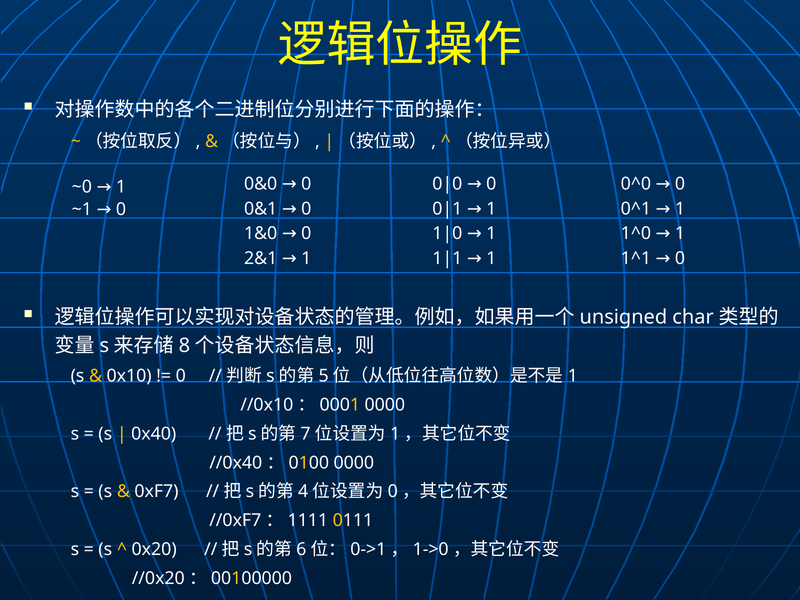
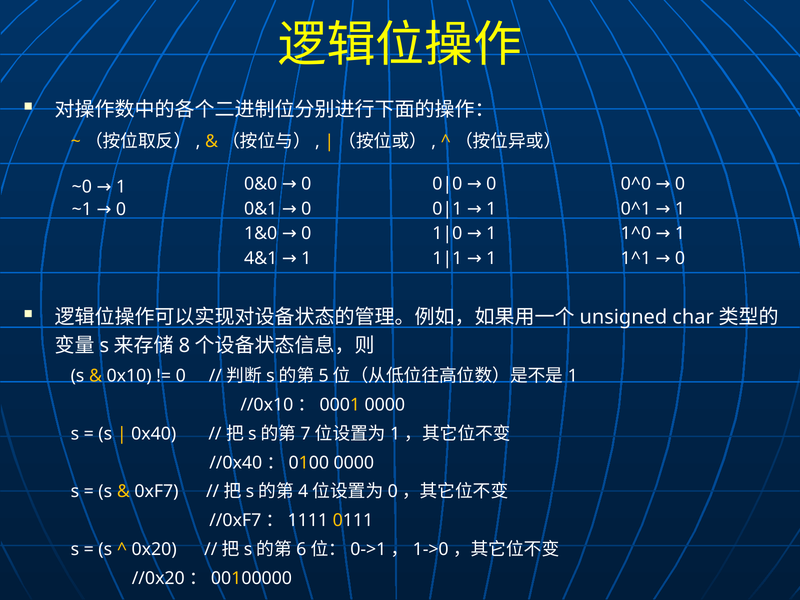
2&1: 2&1 -> 4&1
